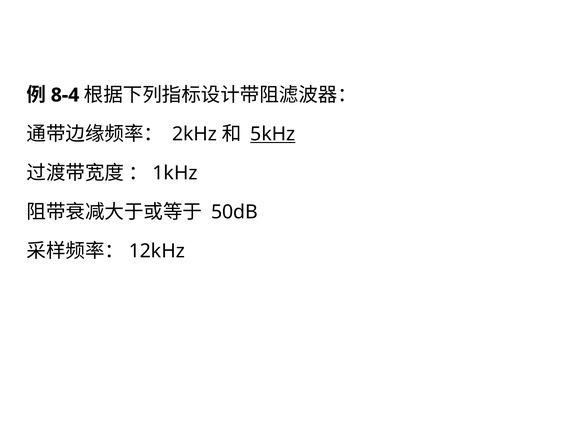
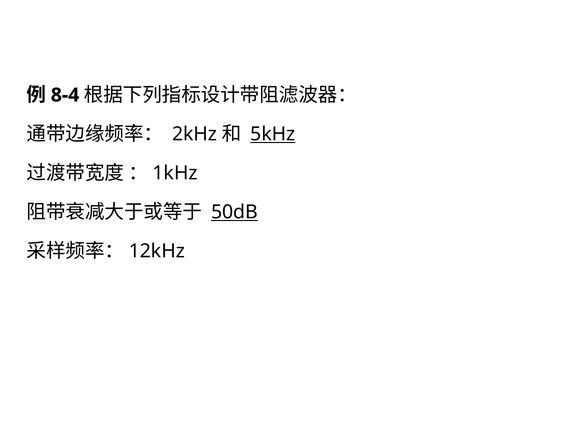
50dB underline: none -> present
